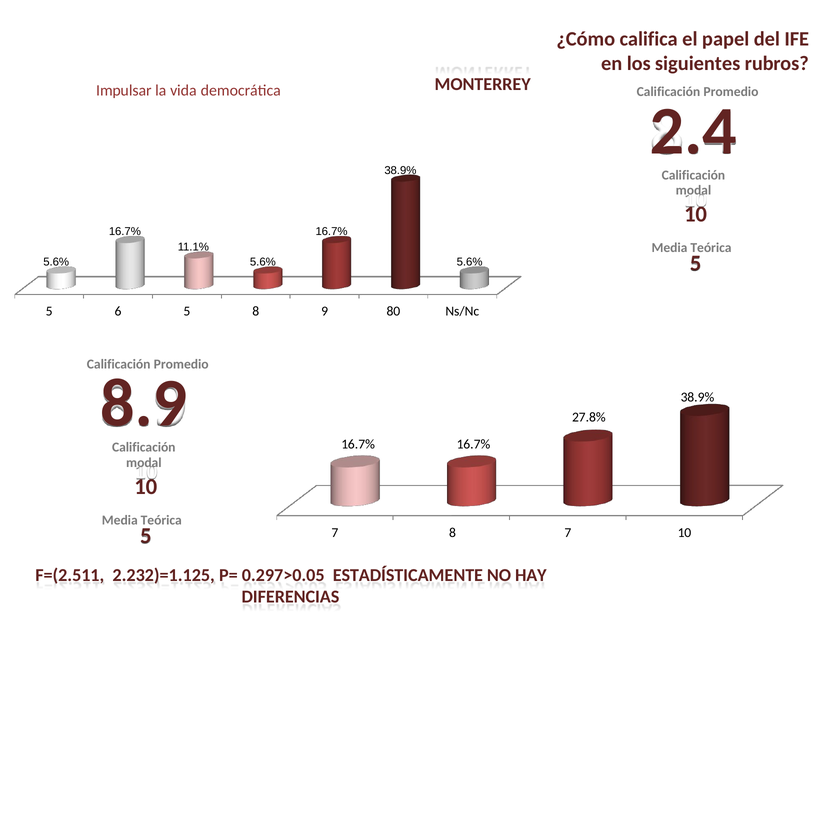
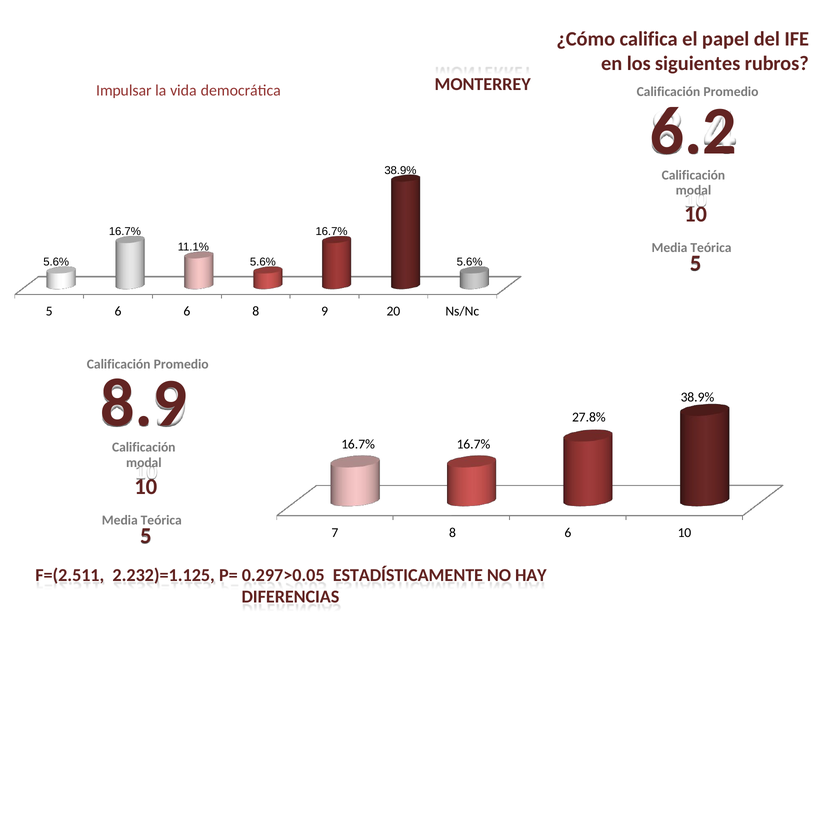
2.4: 2.4 -> 6.2
6 5: 5 -> 6
80: 80 -> 20
8 7: 7 -> 6
